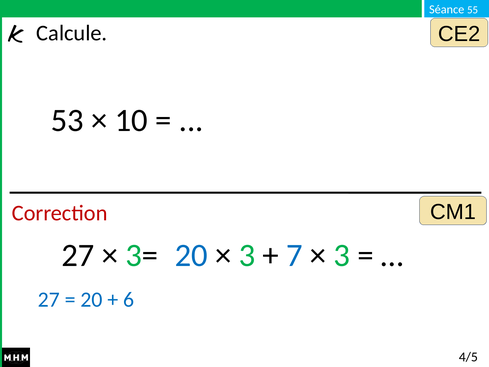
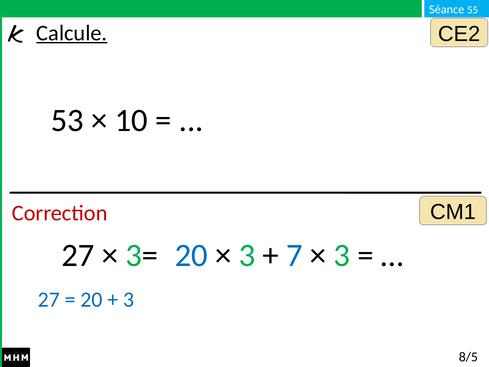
Calcule underline: none -> present
6 at (129, 300): 6 -> 3
4/5: 4/5 -> 8/5
